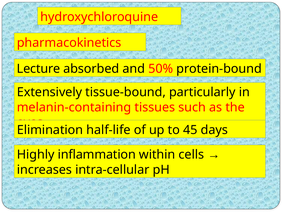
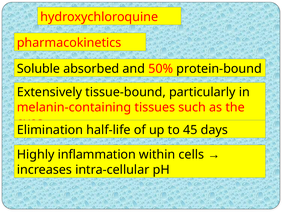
Lecture: Lecture -> Soluble
